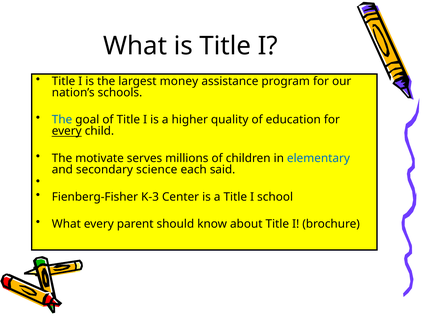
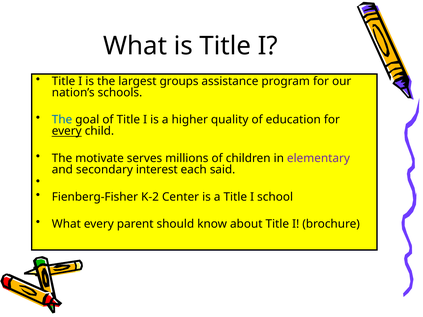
money: money -> groups
elementary colour: blue -> purple
science: science -> interest
K-3: K-3 -> K-2
